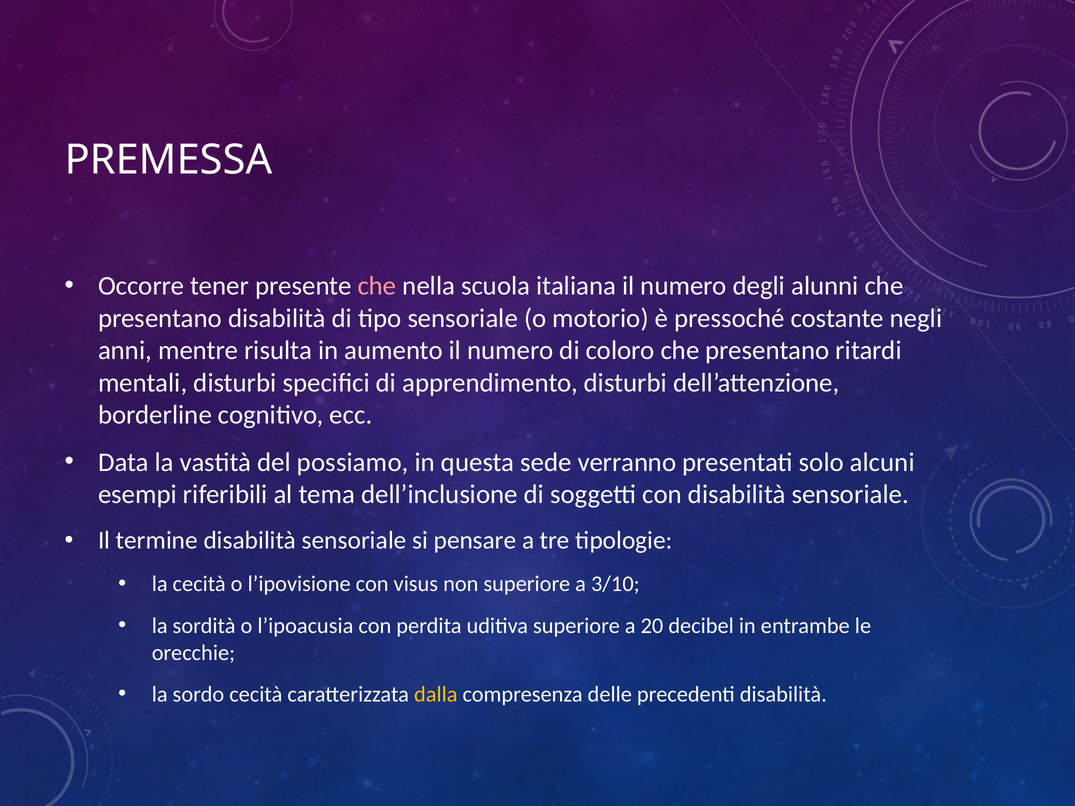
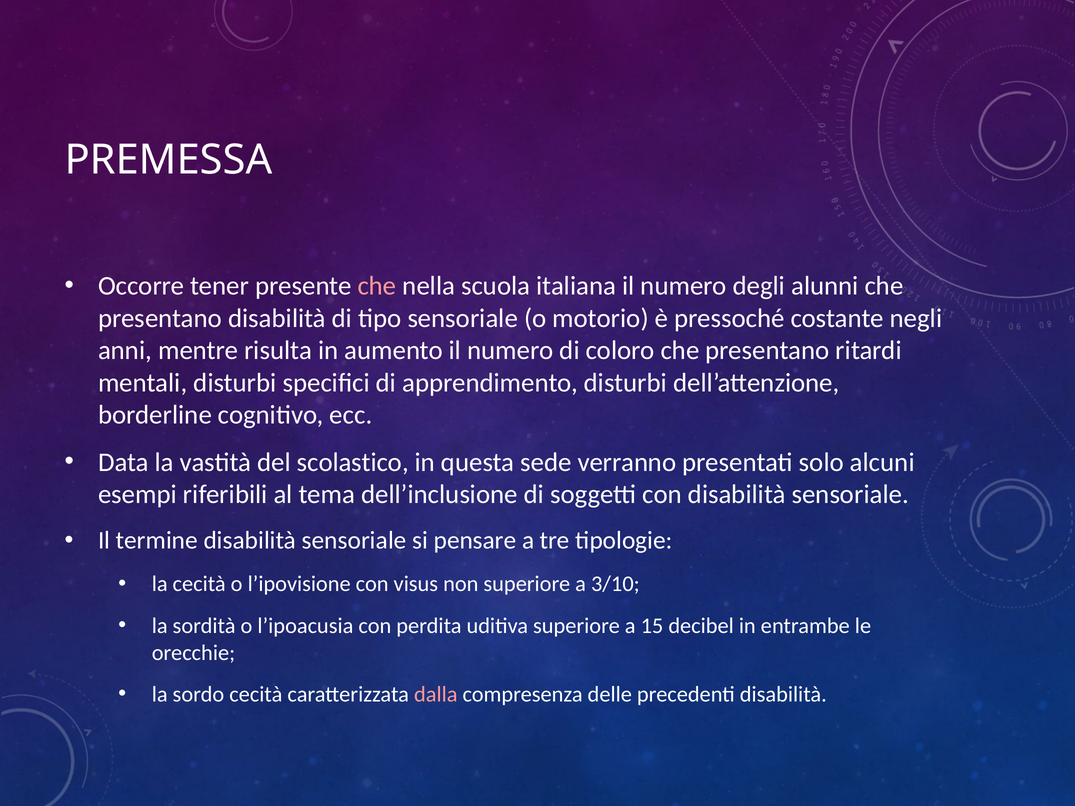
possiamo: possiamo -> scolastico
20: 20 -> 15
dalla colour: yellow -> pink
